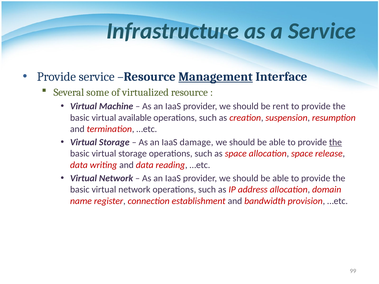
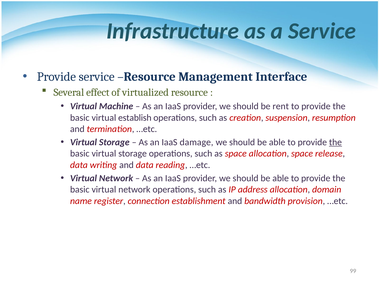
Management underline: present -> none
some: some -> effect
available: available -> establish
